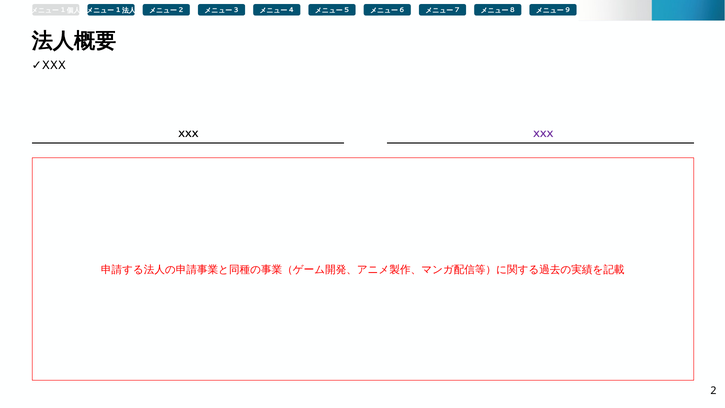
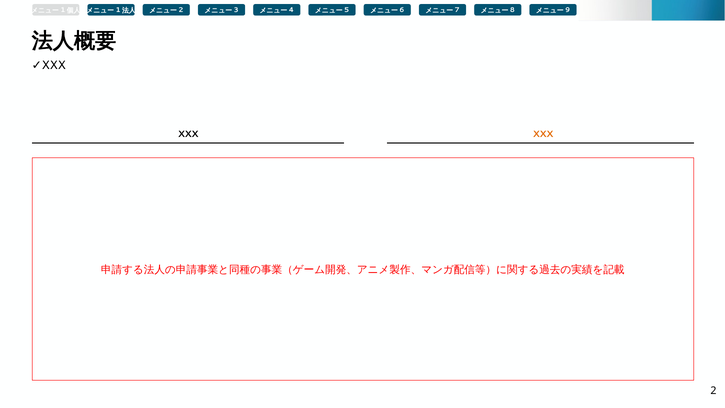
XXX at (543, 134) colour: purple -> orange
